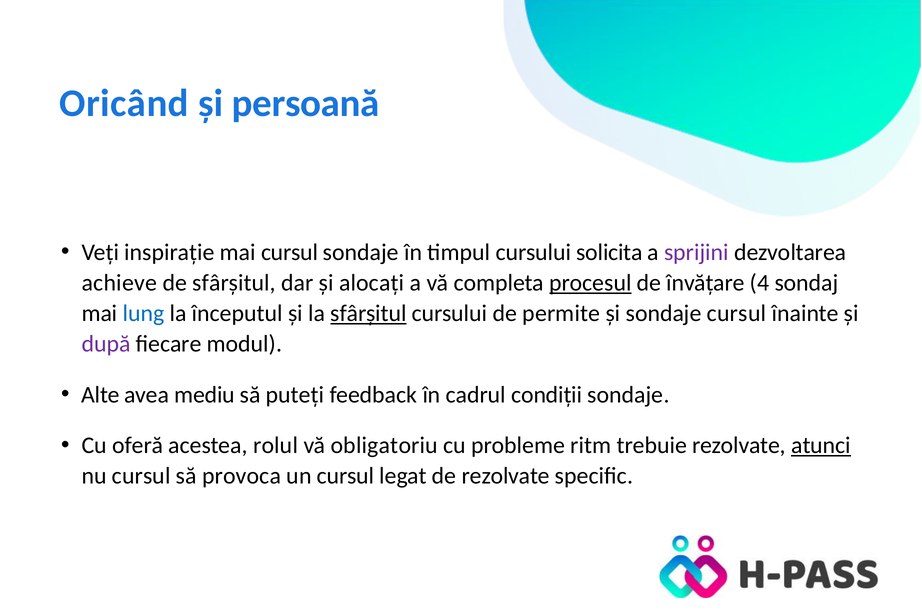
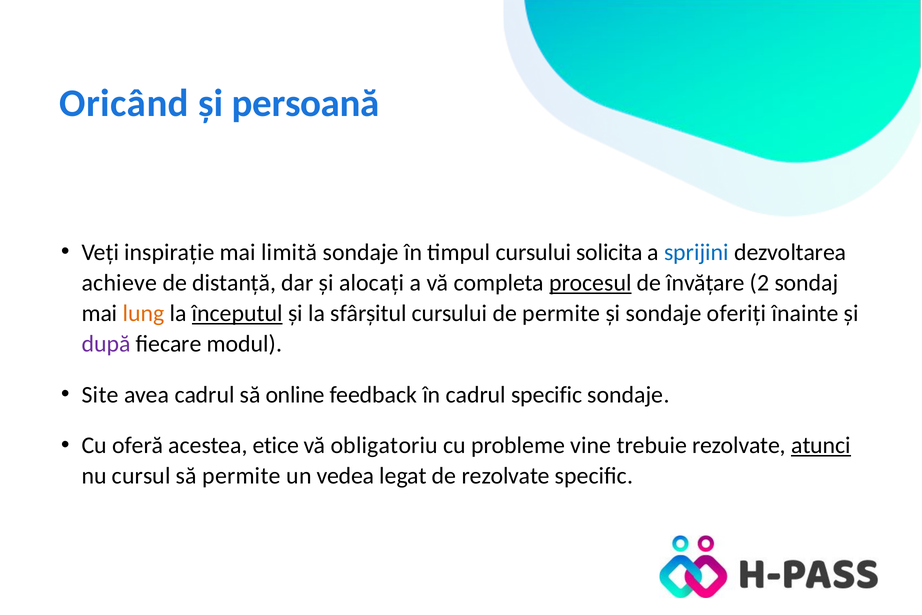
mai cursul: cursul -> limită
sprijini colour: purple -> blue
de sfârșitul: sfârșitul -> distanță
4: 4 -> 2
lung colour: blue -> orange
începutul underline: none -> present
sfârșitul at (368, 313) underline: present -> none
sondaje cursul: cursul -> oferiți
Alte: Alte -> Site
avea mediu: mediu -> cadrul
puteți: puteți -> online
cadrul condiții: condiții -> specific
rolul: rolul -> etice
ritm: ritm -> vine
să provoca: provoca -> permite
un cursul: cursul -> vedea
